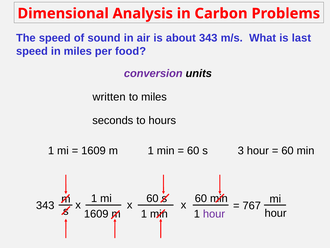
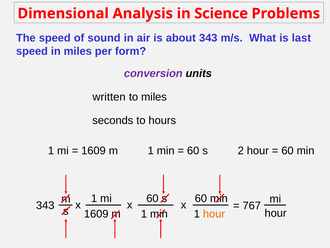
Carbon: Carbon -> Science
food: food -> form
3: 3 -> 2
hour at (214, 214) colour: purple -> orange
